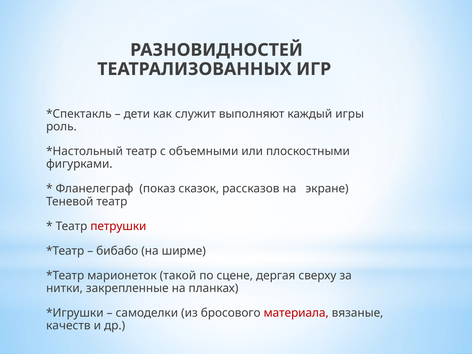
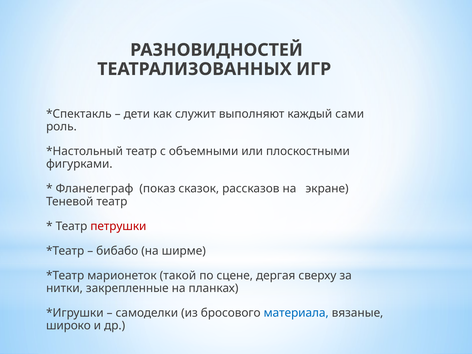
игры: игры -> сами
материала colour: red -> blue
качеств: качеств -> широко
